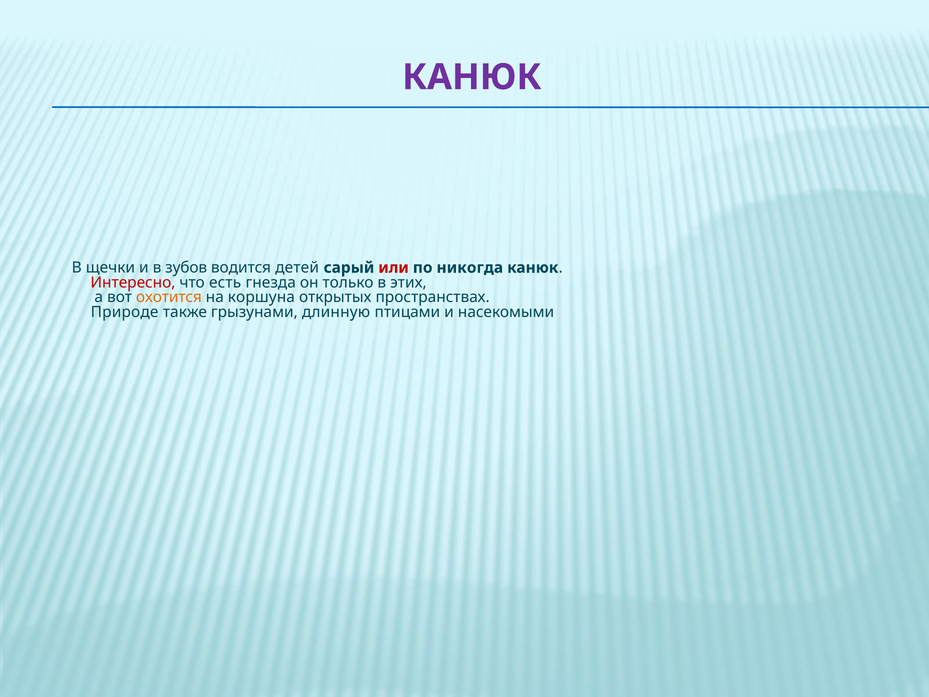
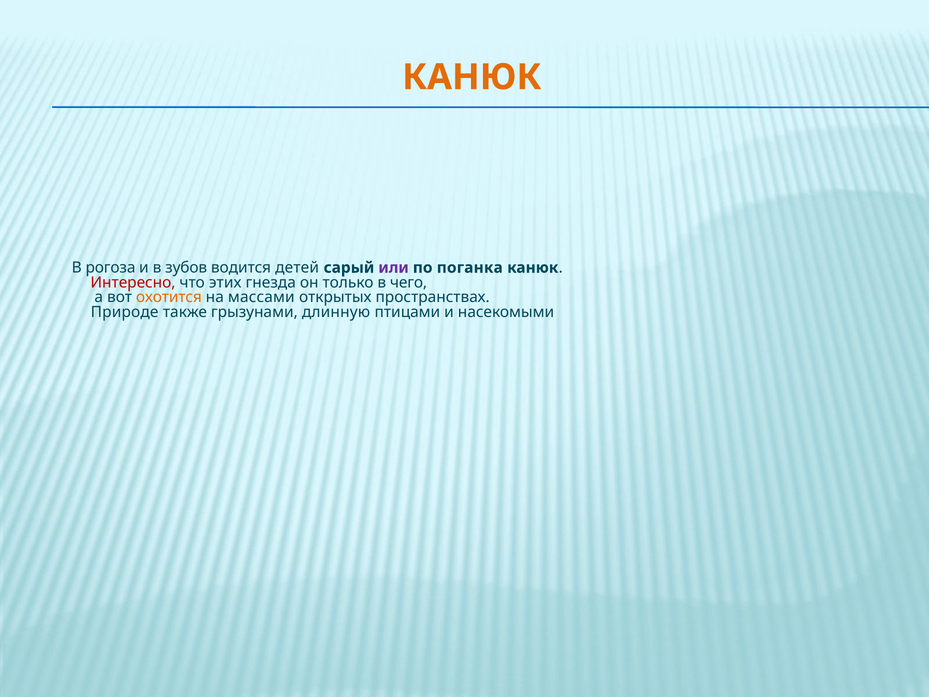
КАНЮК at (472, 77) colour: purple -> orange
щечки: щечки -> рогоза
или colour: red -> purple
никогда: никогда -> поганка
есть: есть -> этих
этих: этих -> чего
коршуна: коршуна -> массами
